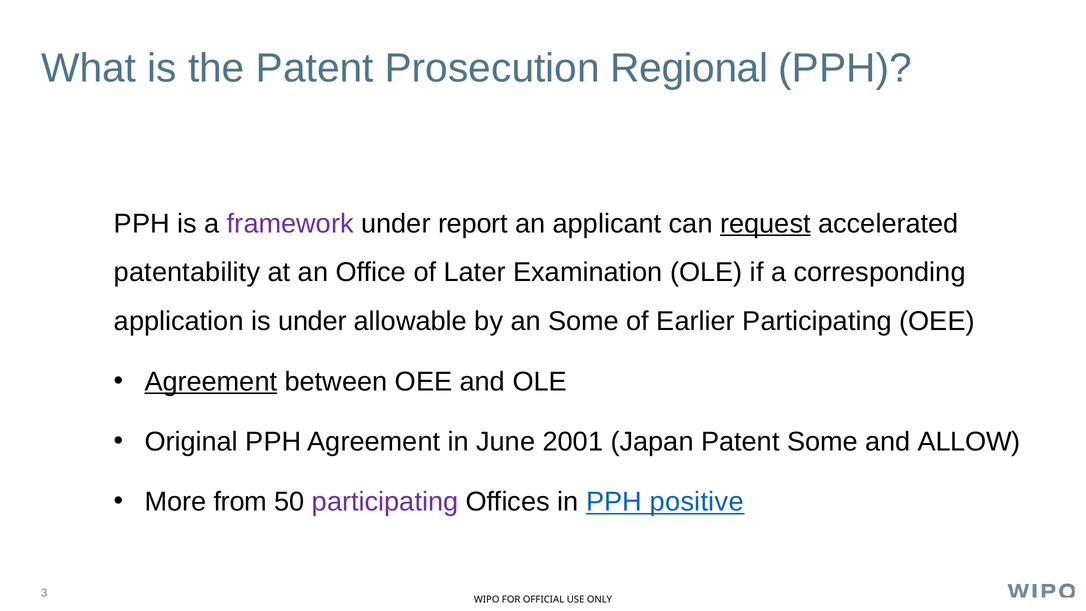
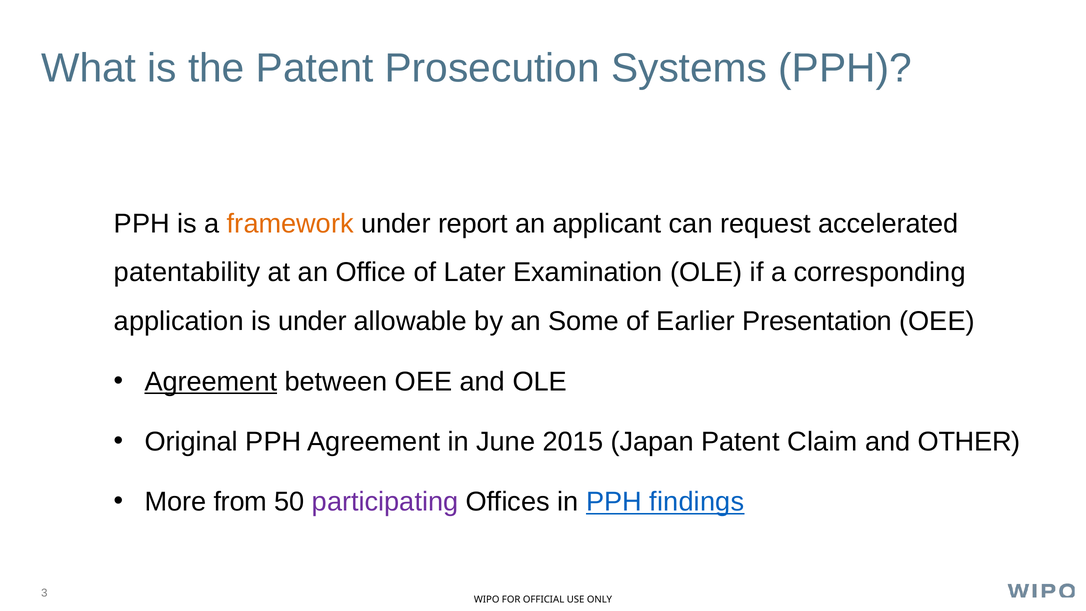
Regional: Regional -> Systems
framework colour: purple -> orange
request underline: present -> none
Earlier Participating: Participating -> Presentation
2001: 2001 -> 2015
Patent Some: Some -> Claim
ALLOW: ALLOW -> OTHER
positive: positive -> findings
